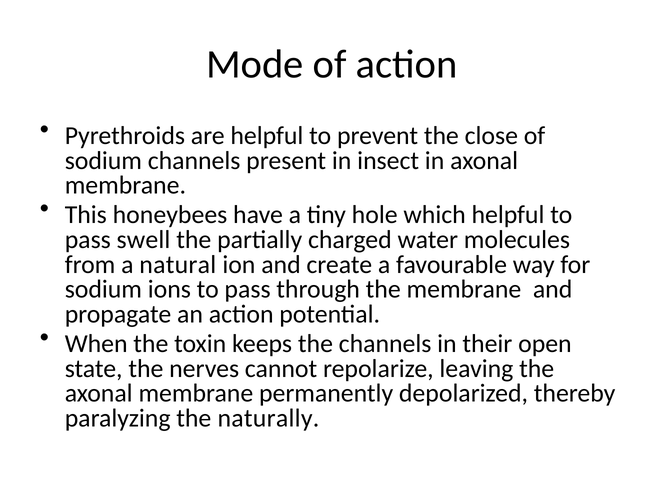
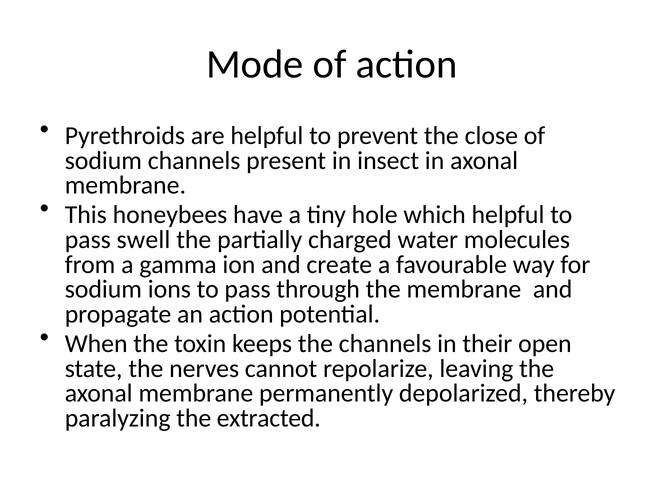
natural: natural -> gamma
naturally: naturally -> extracted
